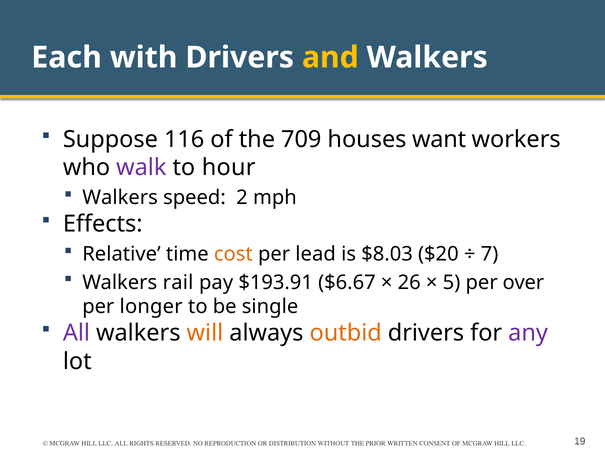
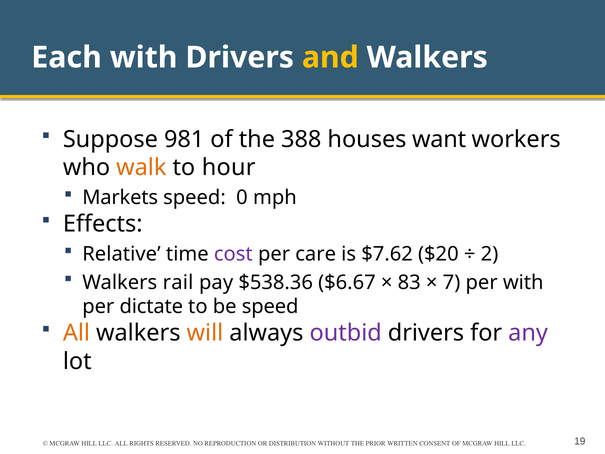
116: 116 -> 981
709: 709 -> 388
walk colour: purple -> orange
Walkers at (120, 198): Walkers -> Markets
2: 2 -> 0
cost colour: orange -> purple
lead: lead -> care
$8.03: $8.03 -> $7.62
7: 7 -> 2
$193.91: $193.91 -> $538.36
26: 26 -> 83
5: 5 -> 7
per over: over -> with
longer: longer -> dictate
be single: single -> speed
All at (76, 333) colour: purple -> orange
outbid colour: orange -> purple
